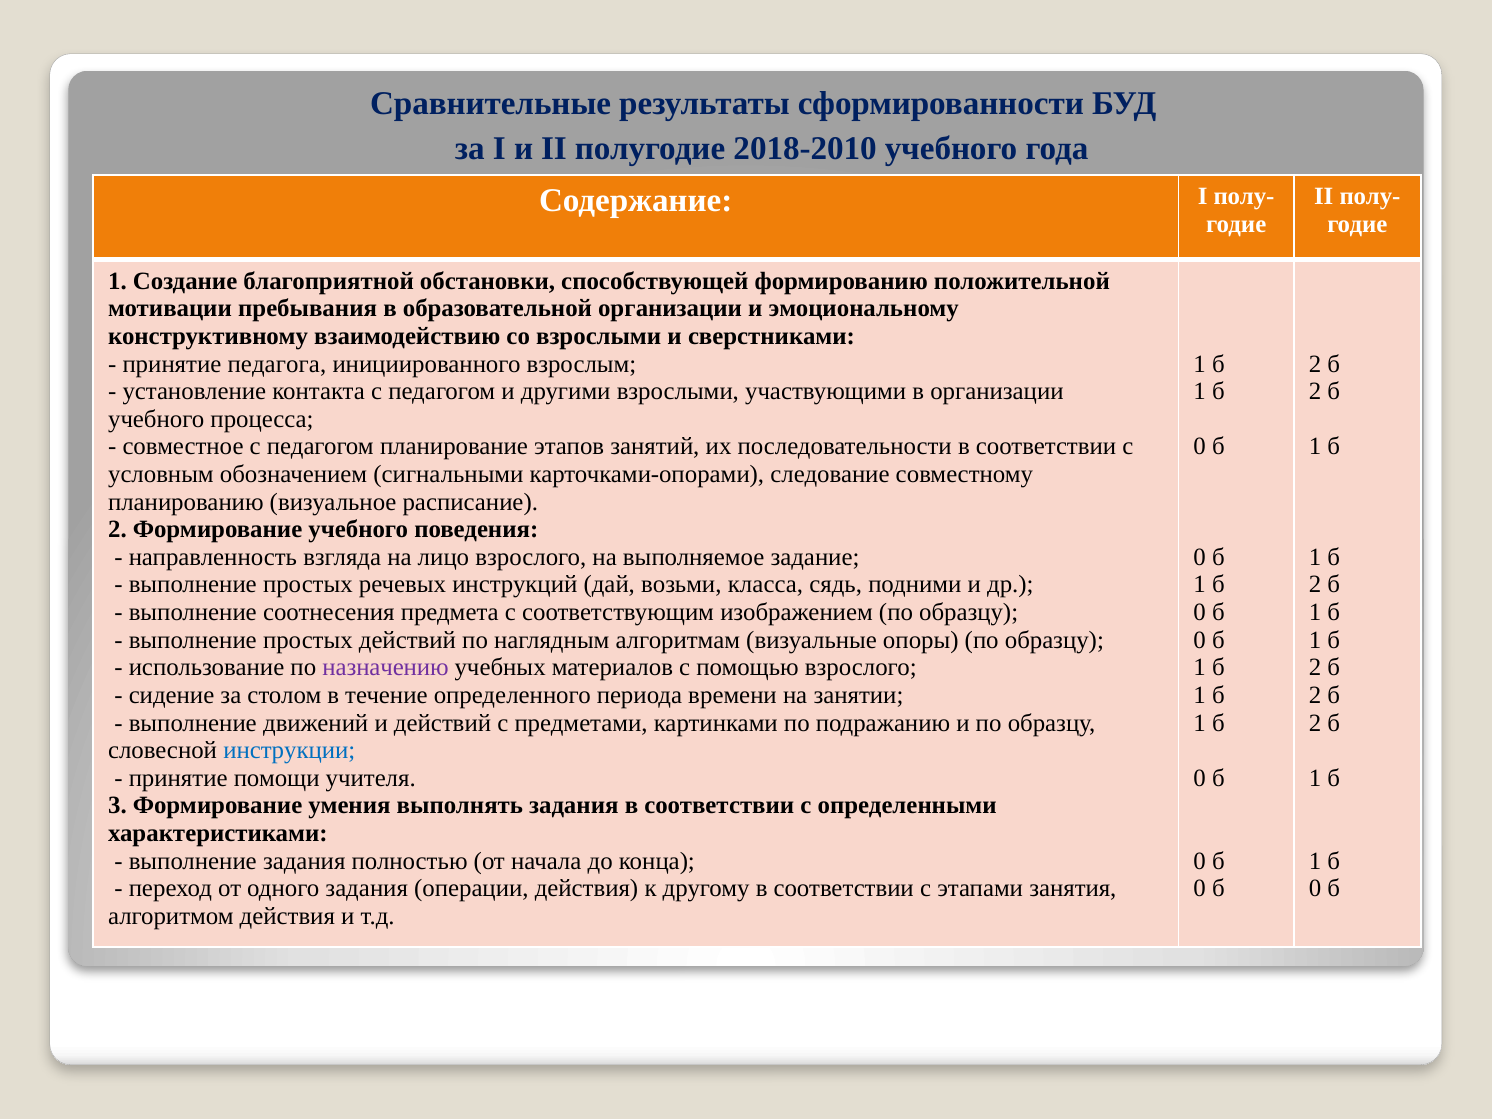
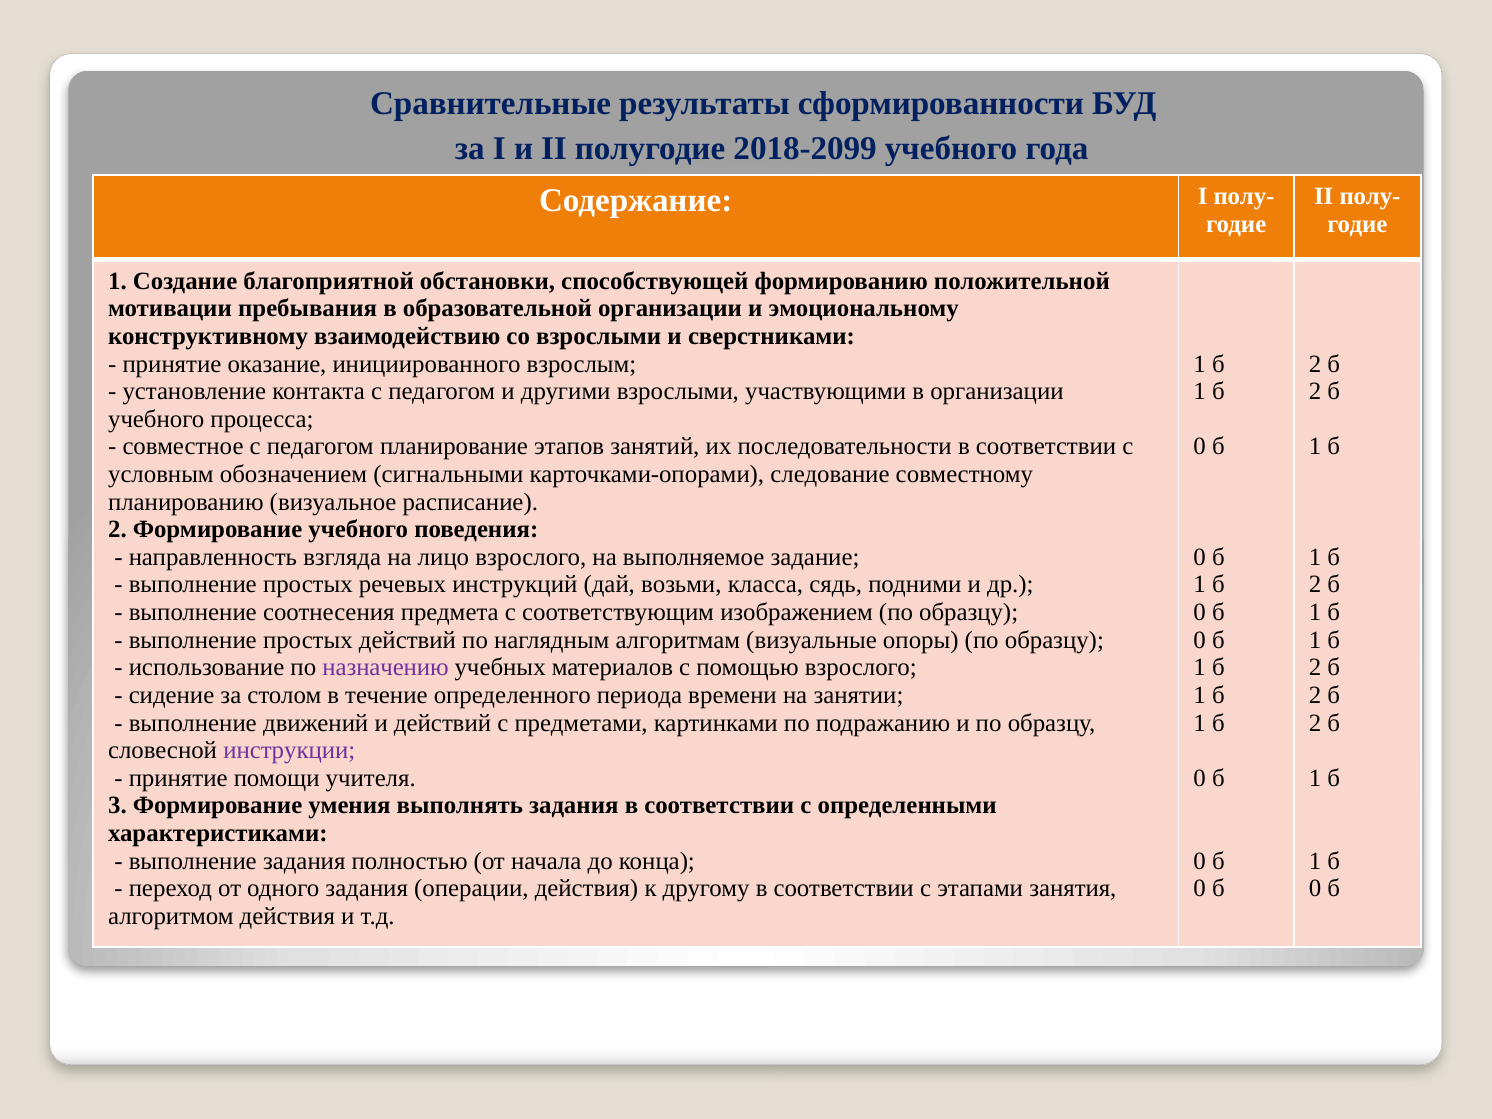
2018-2010: 2018-2010 -> 2018-2099
педагога: педагога -> оказание
инструкции colour: blue -> purple
